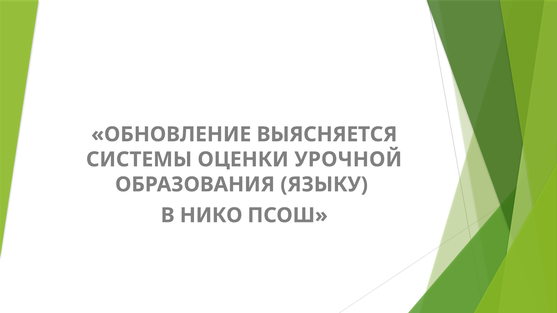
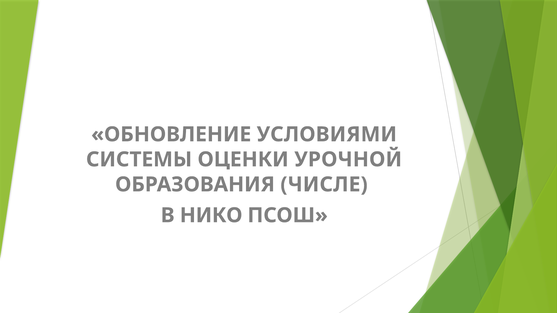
ВЫЯСНЯЕТСЯ: ВЫЯСНЯЕТСЯ -> УСЛОВИЯМИ
ЯЗЫКУ: ЯЗЫКУ -> ЧИСЛЕ
